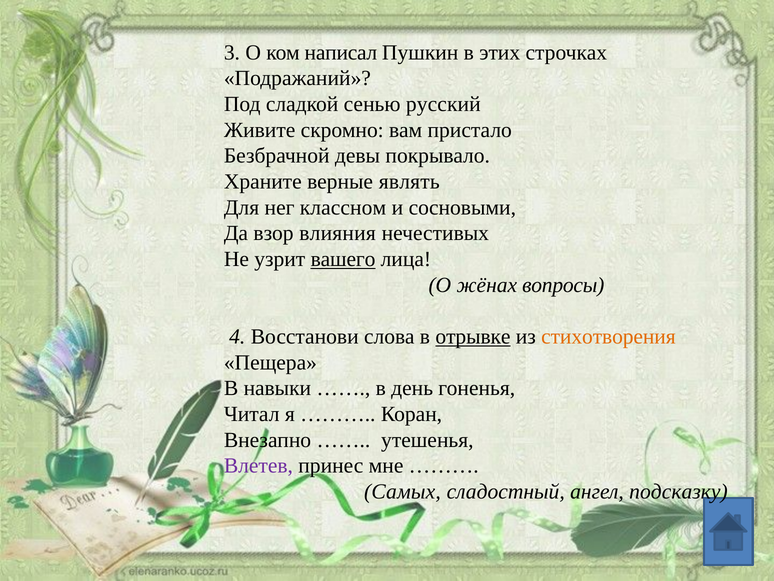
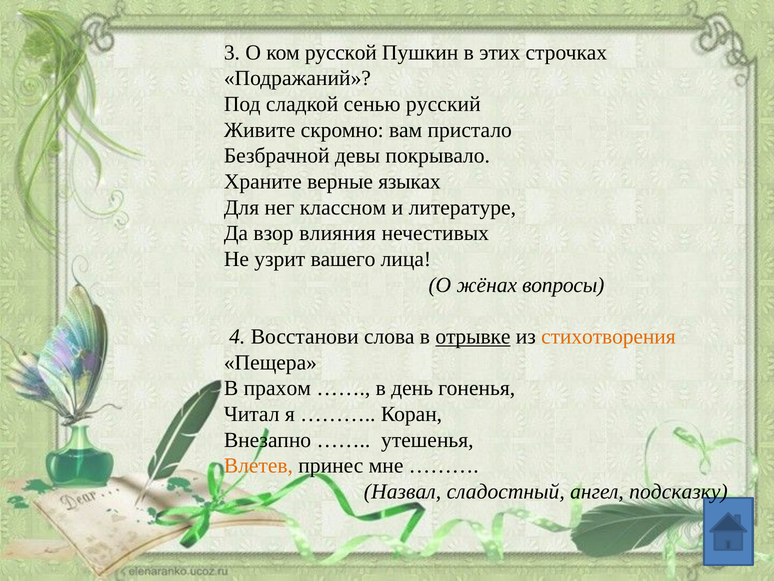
написал: написал -> русской
являть: являть -> языках
сосновыми: сосновыми -> литературе
вашего underline: present -> none
навыки: навыки -> прахом
Влетев colour: purple -> orange
Самых: Самых -> Назвал
